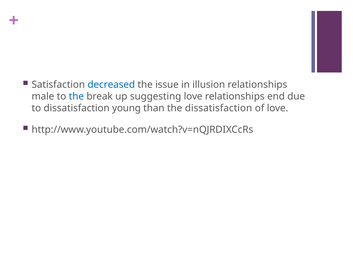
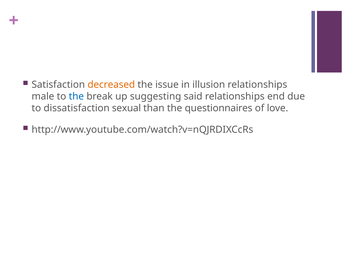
decreased colour: blue -> orange
suggesting love: love -> said
young: young -> sexual
the dissatisfaction: dissatisfaction -> questionnaires
